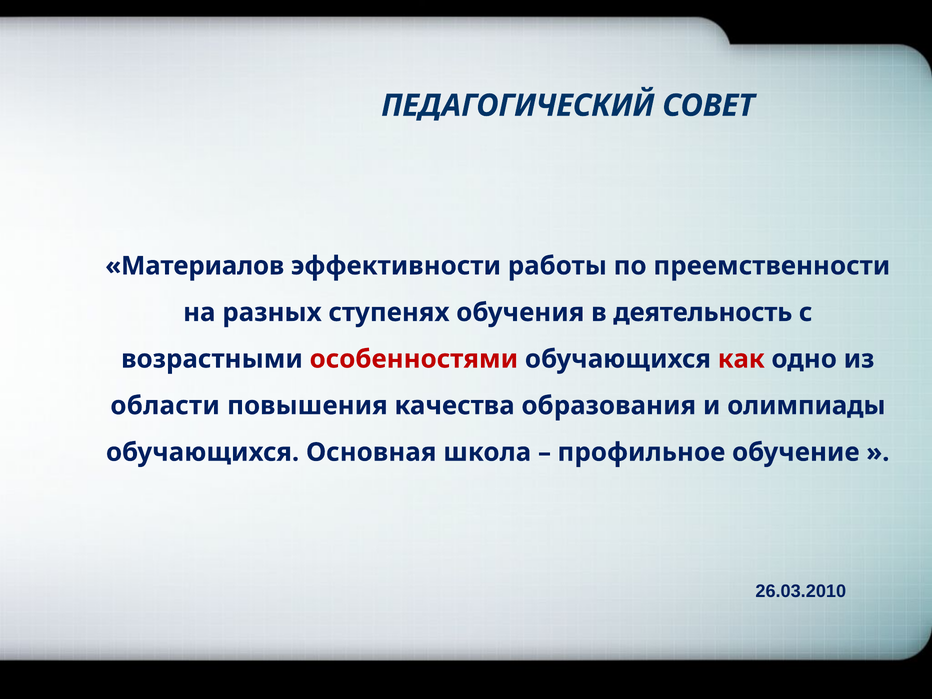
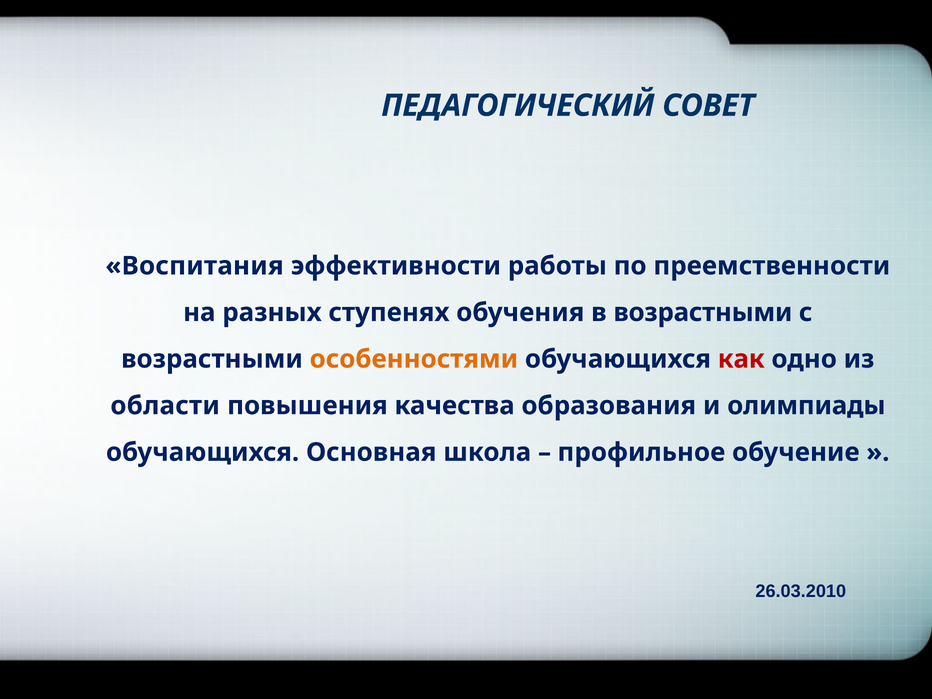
Материалов: Материалов -> Воспитания
в деятельность: деятельность -> возрастными
особенностями colour: red -> orange
